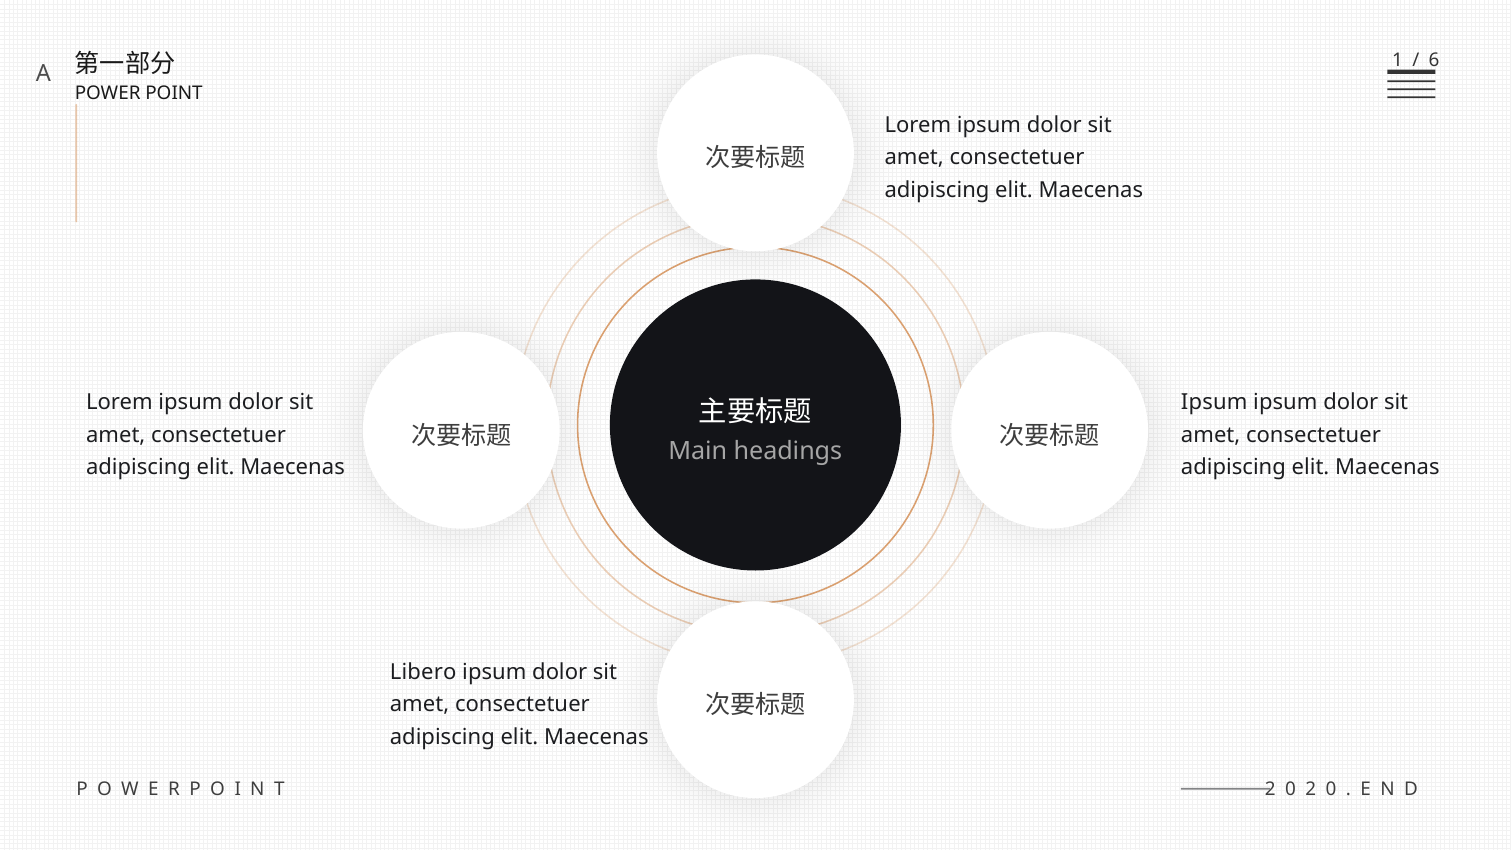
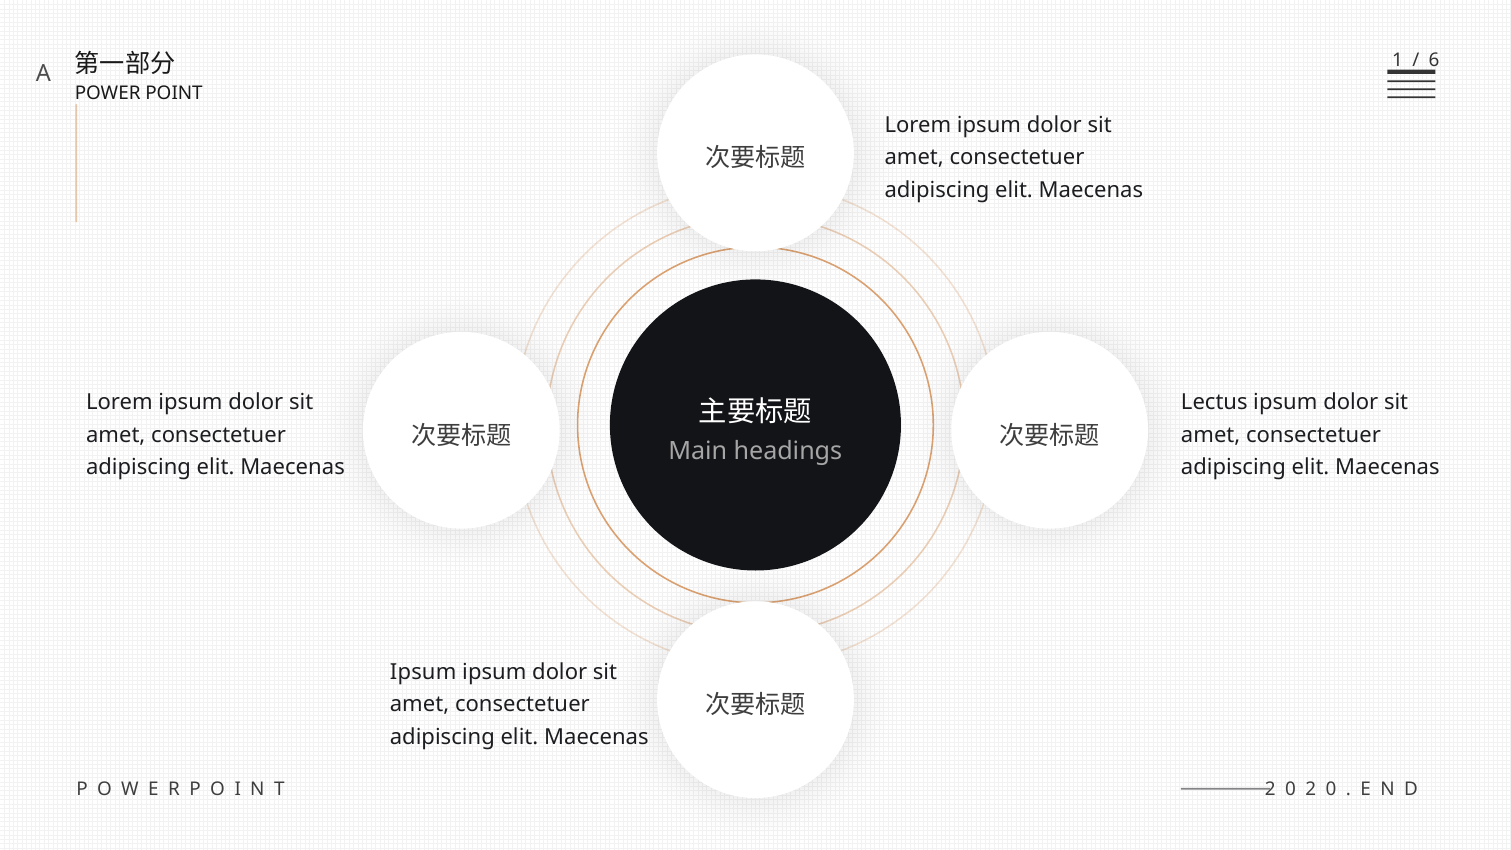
Ipsum at (1214, 402): Ipsum -> Lectus
Libero at (423, 672): Libero -> Ipsum
